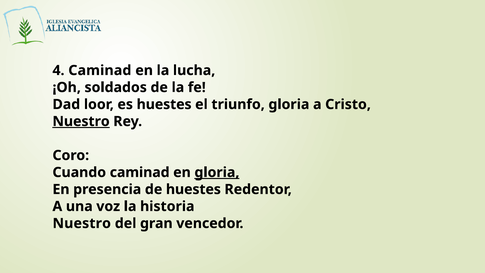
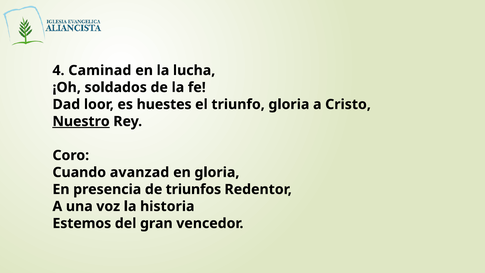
Cuando caminad: caminad -> avanzad
gloria at (217, 172) underline: present -> none
de huestes: huestes -> triunfos
Nuestro at (82, 223): Nuestro -> Estemos
